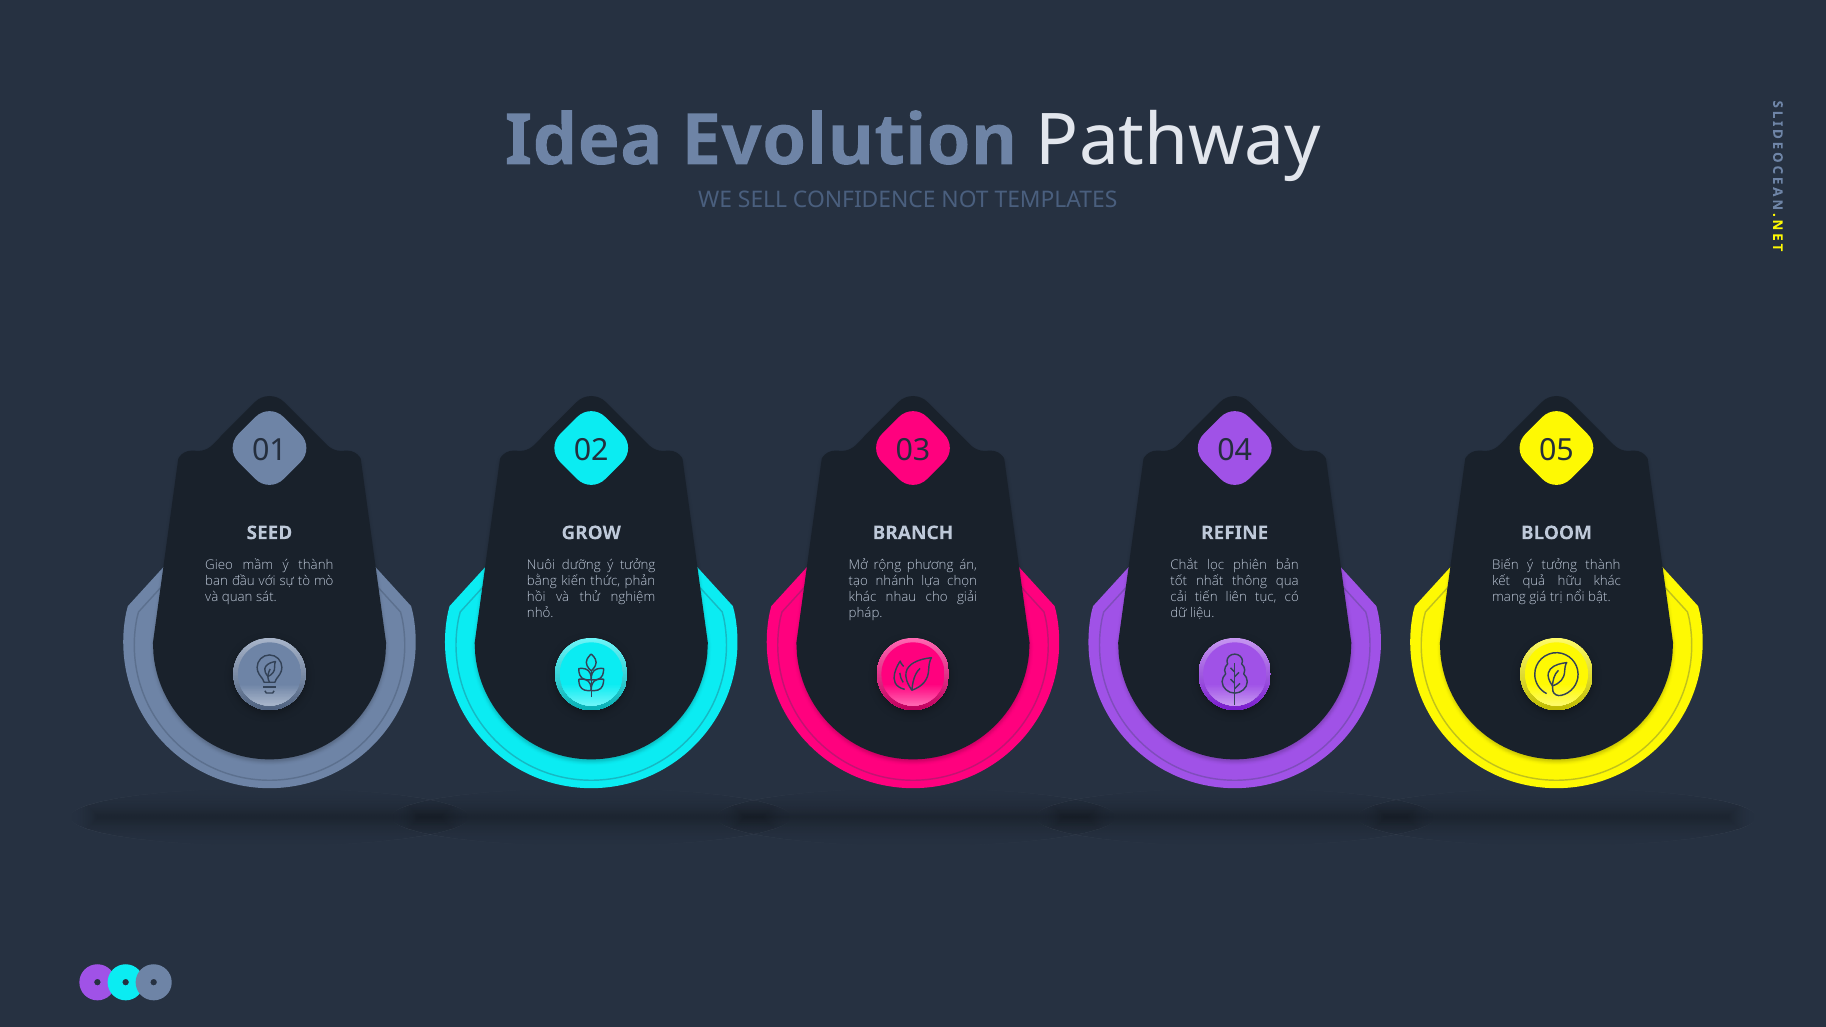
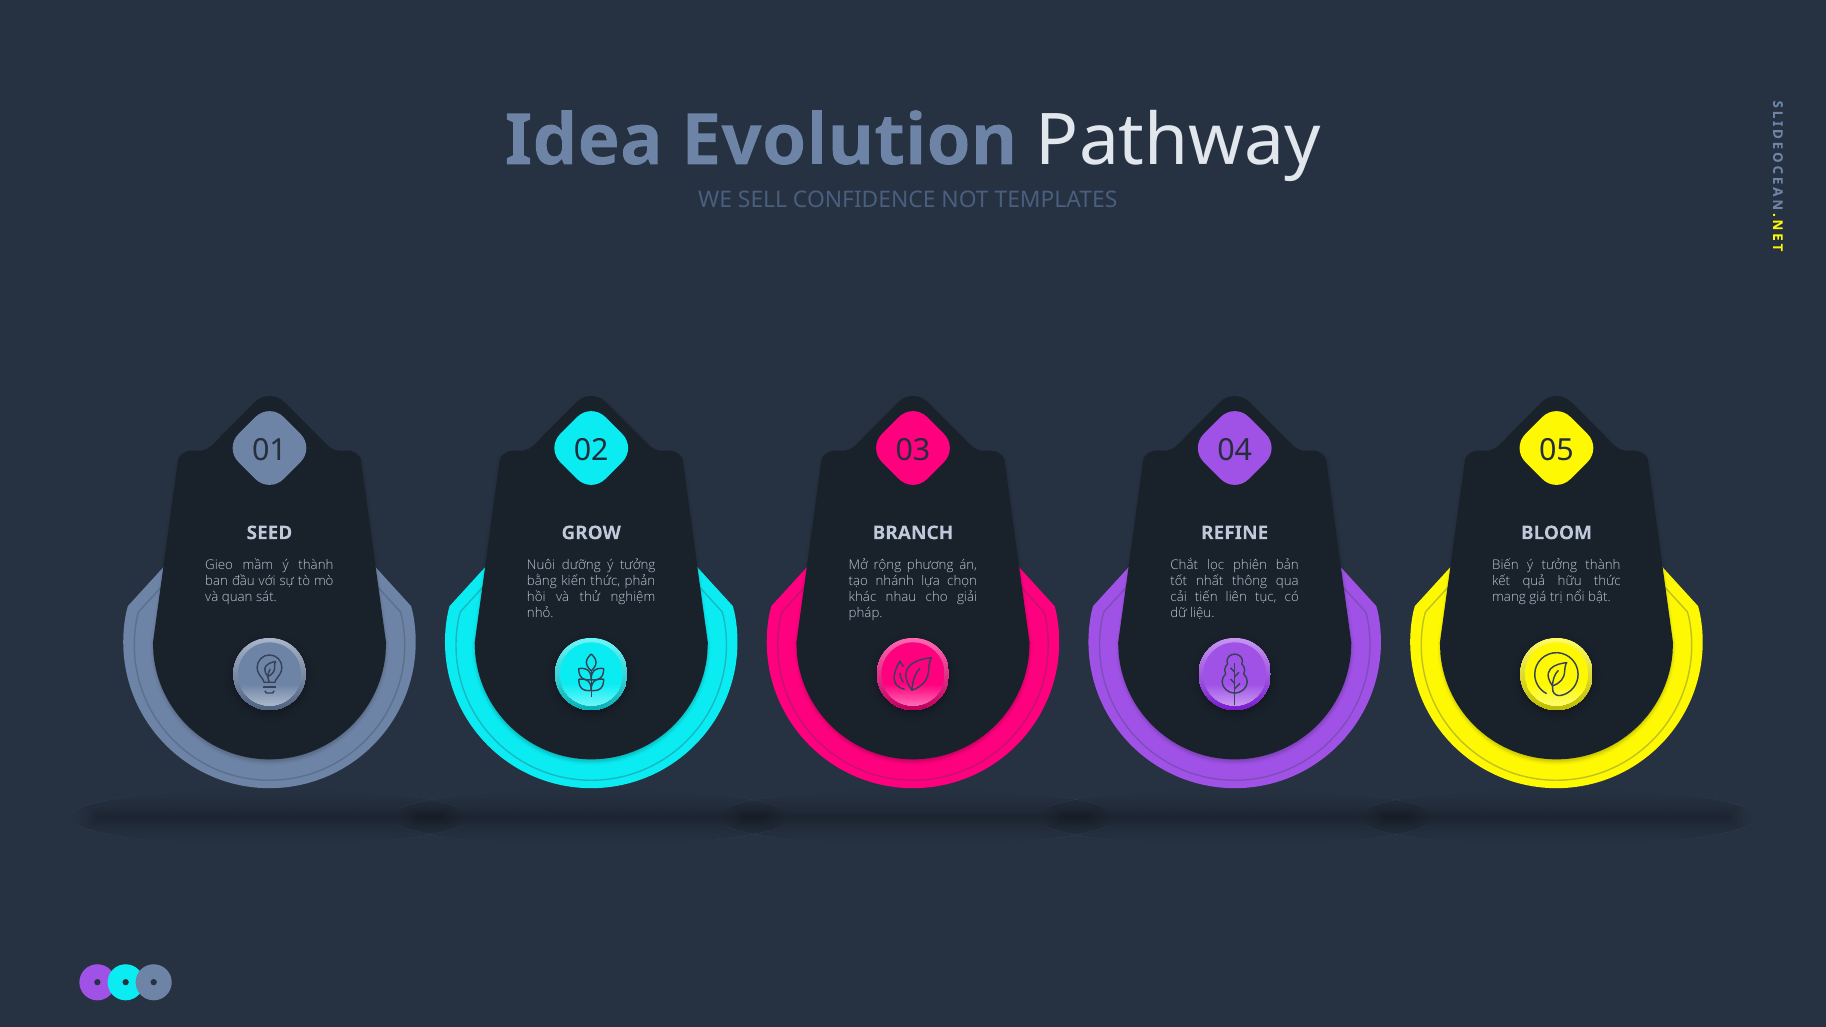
hữu khác: khác -> thức
